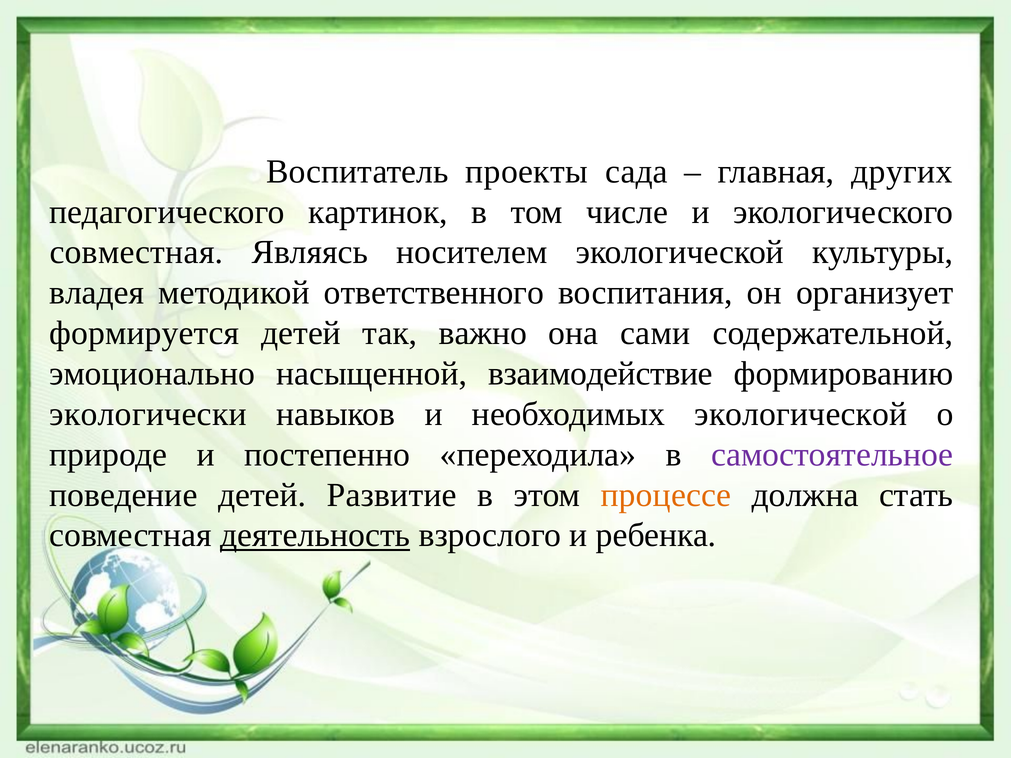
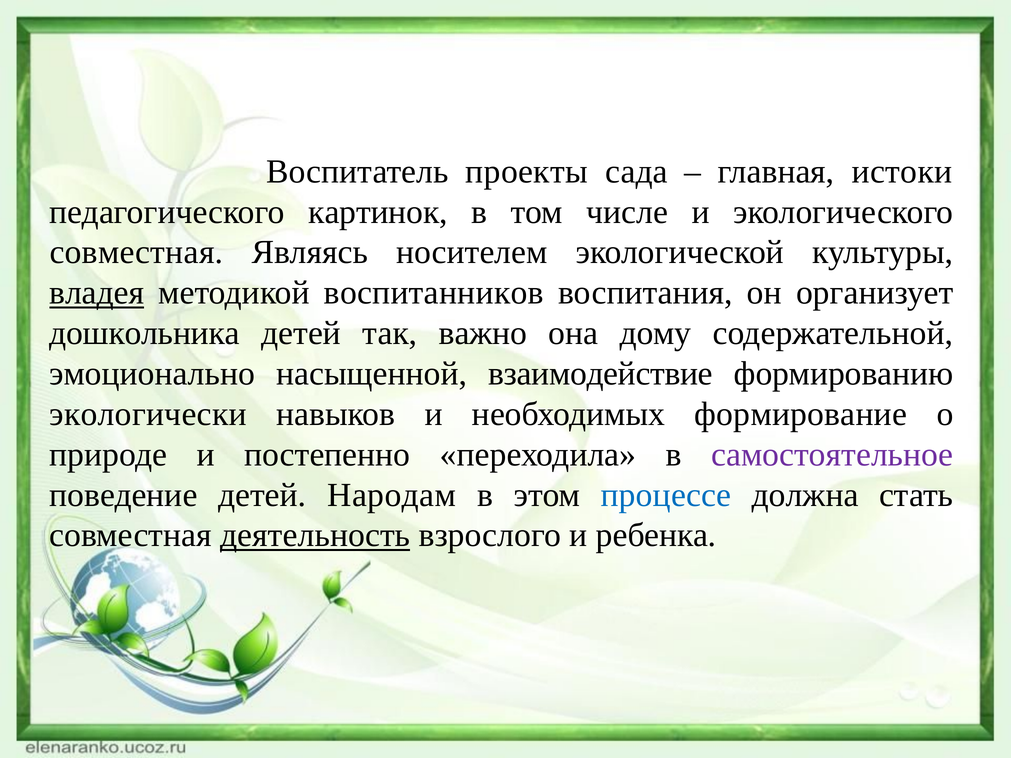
других: других -> истоки
владея underline: none -> present
ответственного: ответственного -> воспитанников
формируется: формируется -> дошкольника
сами: сами -> дому
необходимых экологической: экологической -> формирование
Развитие: Развитие -> Народам
процессе colour: orange -> blue
